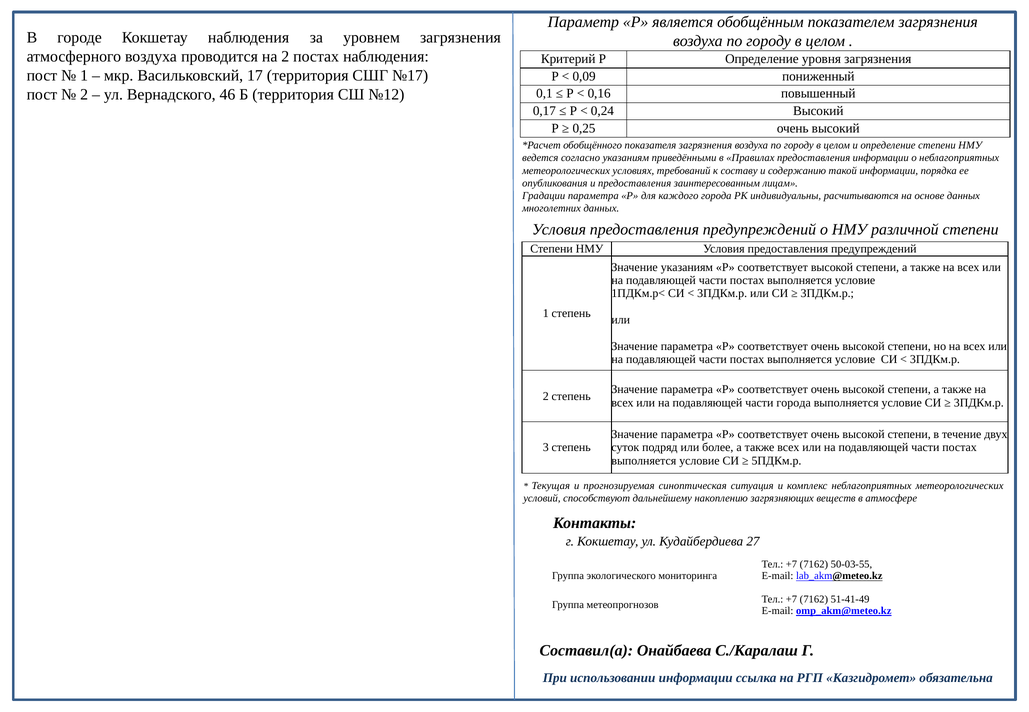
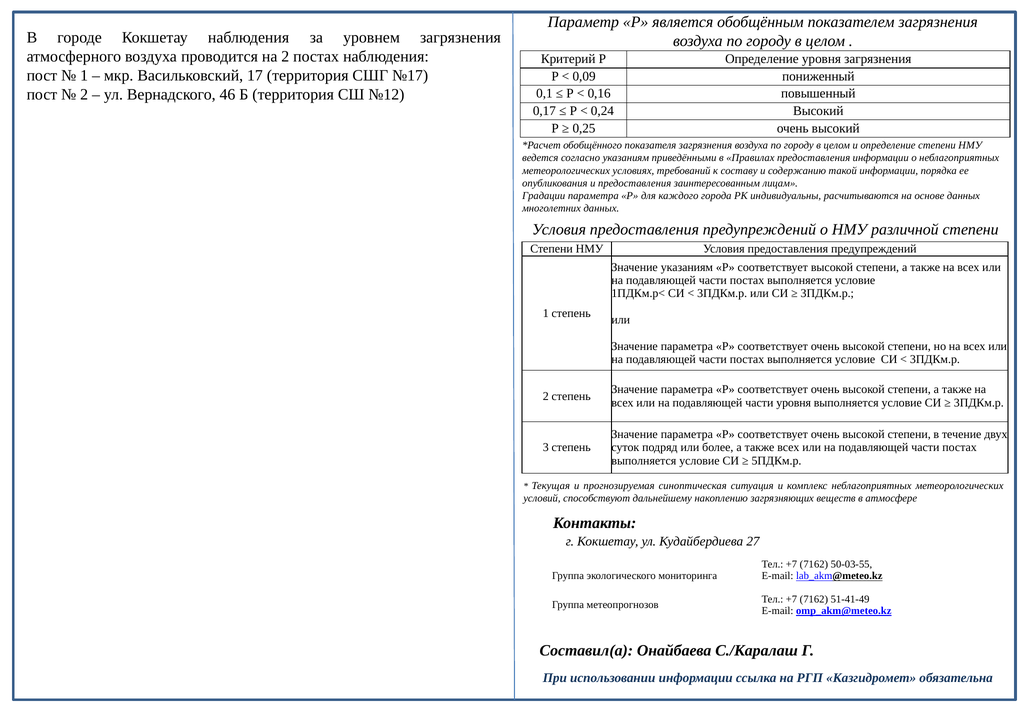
части города: города -> уровня
